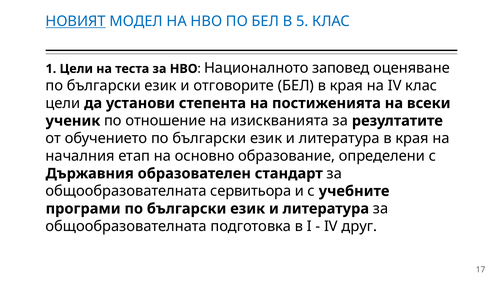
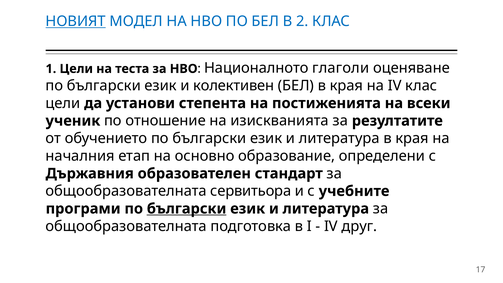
5: 5 -> 2
заповед: заповед -> глаголи
отговорите: отговорите -> колективен
български at (187, 209) underline: none -> present
